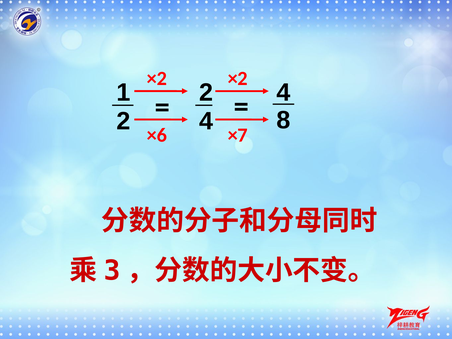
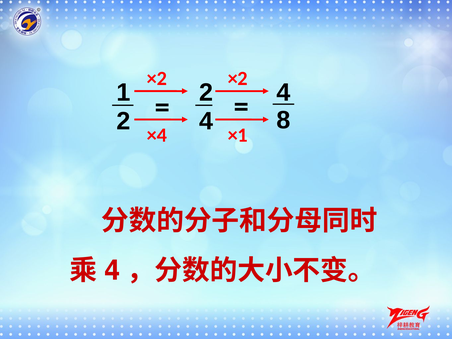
×6: ×6 -> ×4
×7: ×7 -> ×1
3 at (112, 271): 3 -> 4
